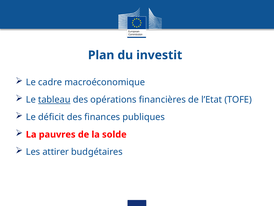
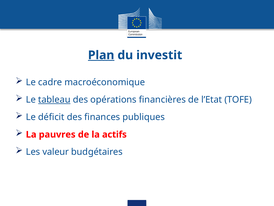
Plan underline: none -> present
solde: solde -> actifs
attirer: attirer -> valeur
